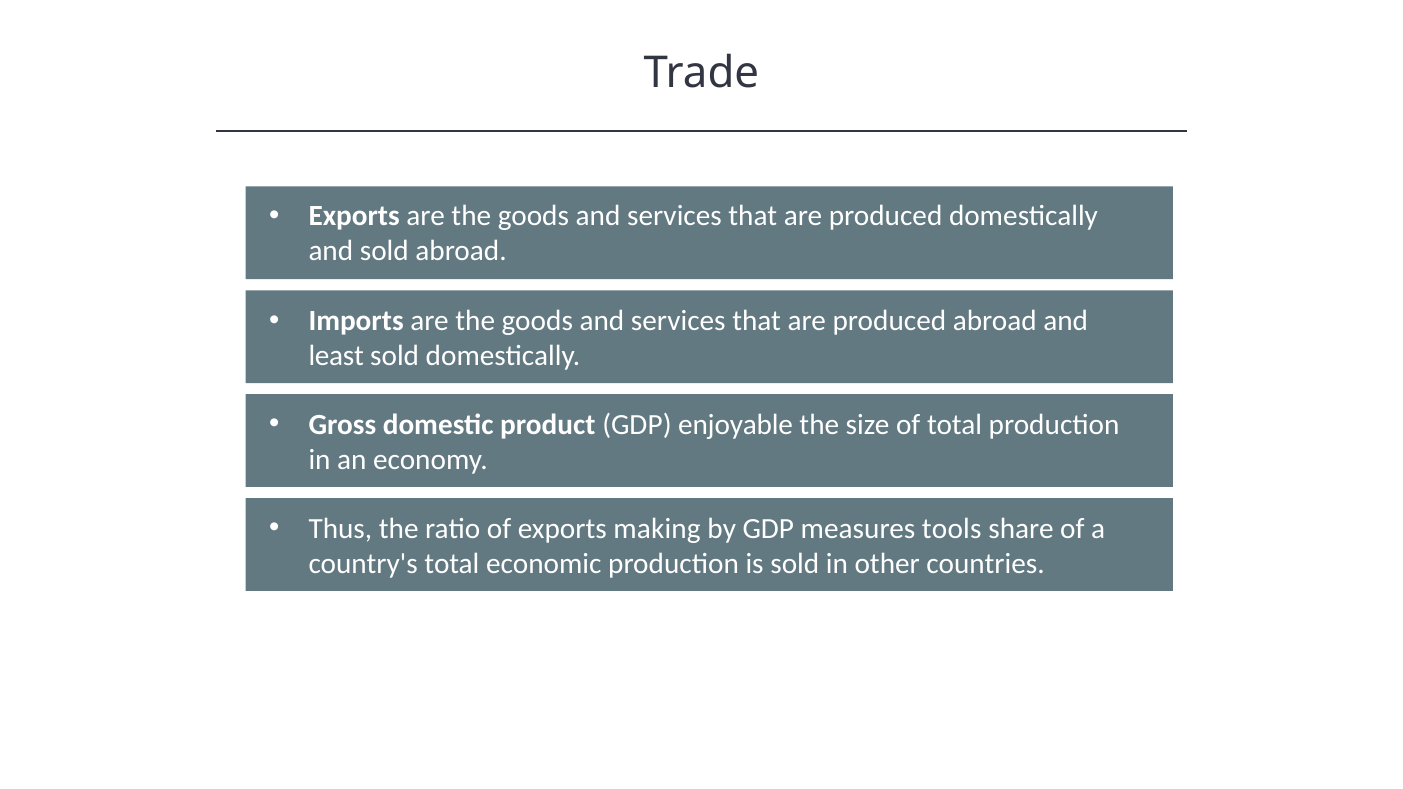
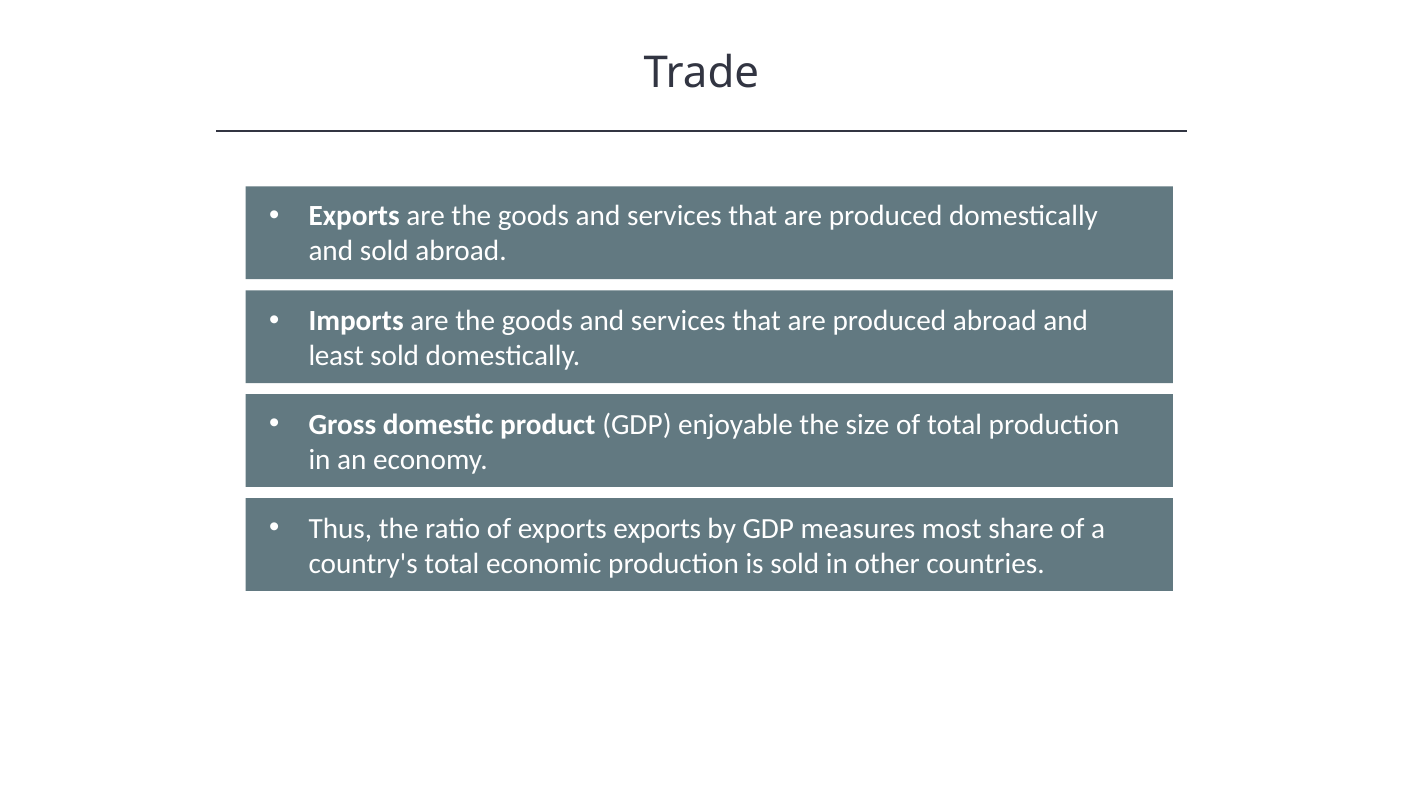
exports making: making -> exports
tools: tools -> most
